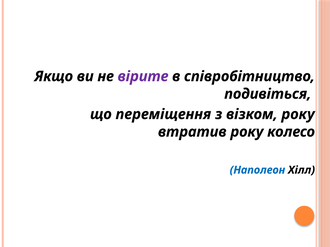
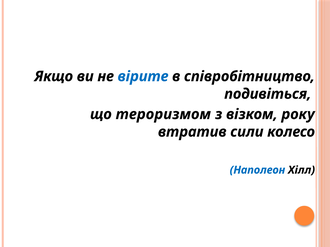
вірите colour: purple -> blue
переміщення: переміщення -> тероризмом
втратив року: року -> сили
